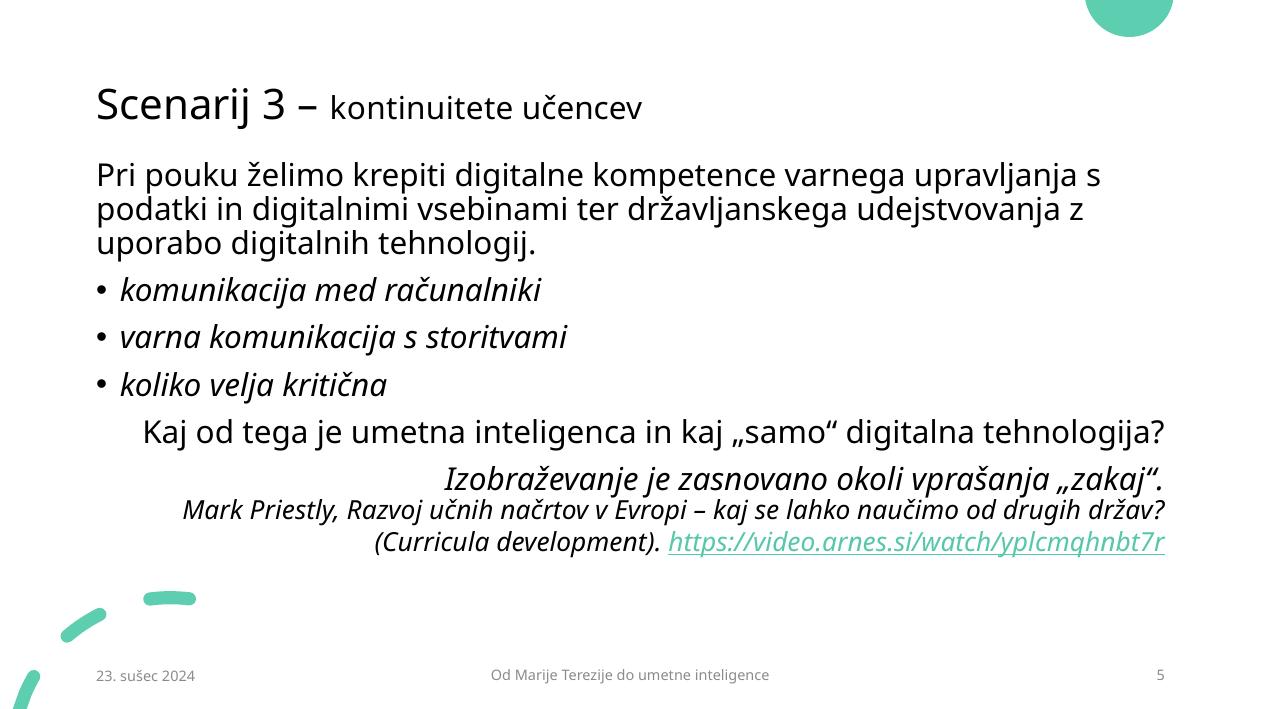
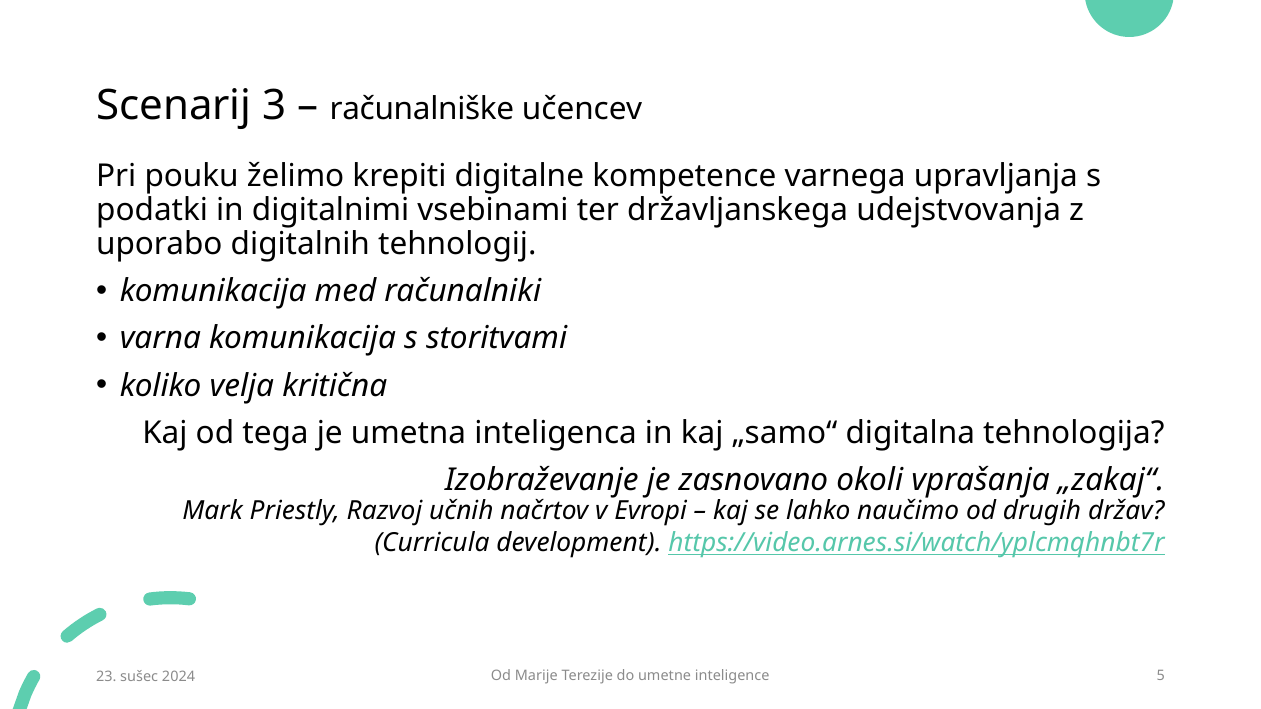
kontinuitete: kontinuitete -> računalniške
